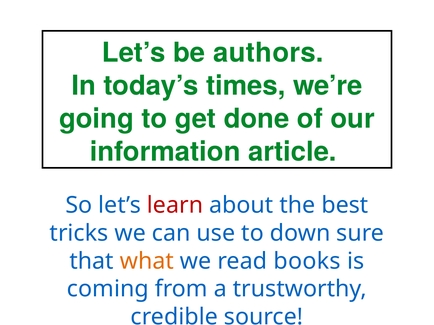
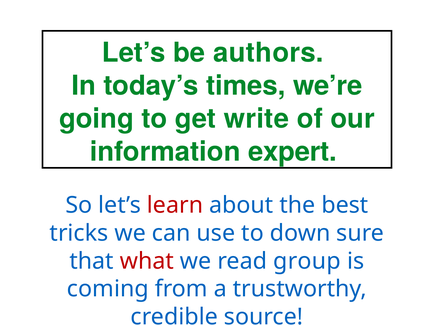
done: done -> write
article: article -> expert
what colour: orange -> red
books: books -> group
